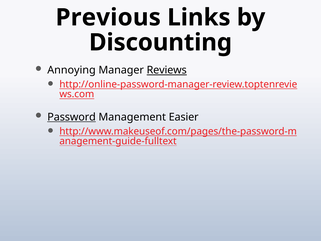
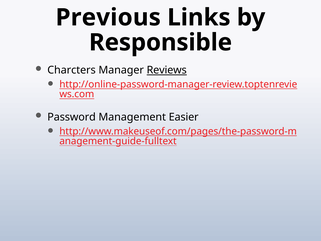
Discounting: Discounting -> Responsible
Annoying: Annoying -> Charcters
Password underline: present -> none
